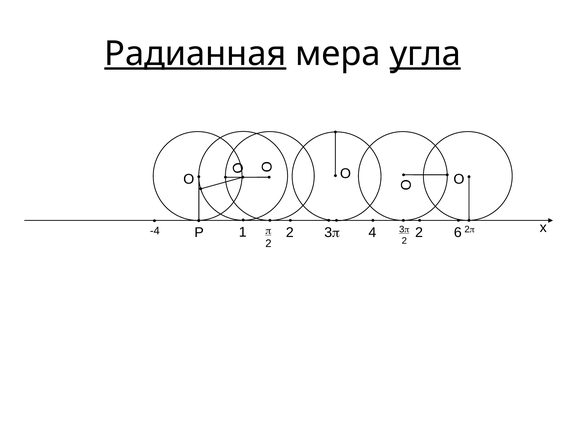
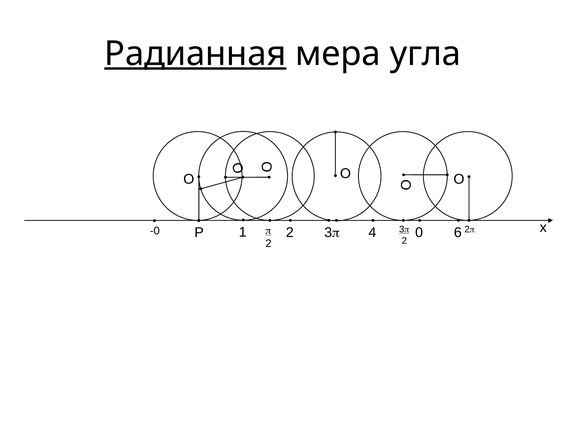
угла underline: present -> none
-4: -4 -> -0
4 2: 2 -> 0
